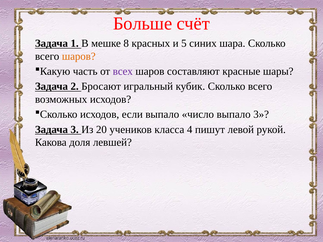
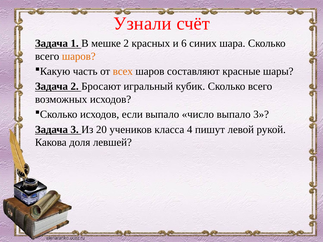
Больше: Больше -> Узнали
мешке 8: 8 -> 2
5: 5 -> 6
всех colour: purple -> orange
